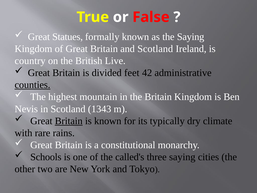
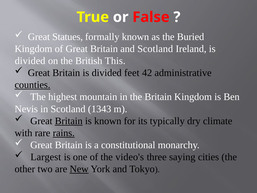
the Saying: Saying -> Buried
country at (30, 61): country -> divided
Live: Live -> This
rains underline: none -> present
Schools: Schools -> Largest
called's: called's -> video's
New underline: none -> present
